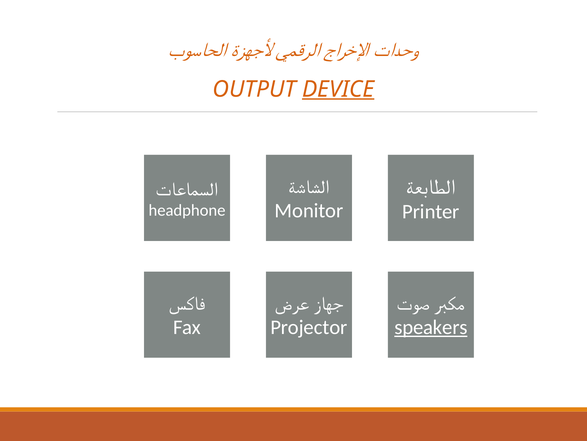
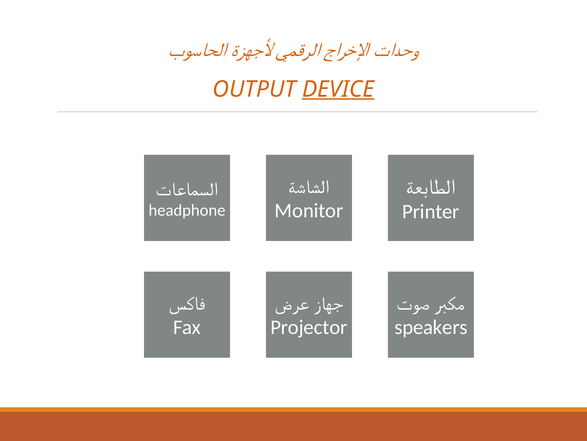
speakers underline: present -> none
